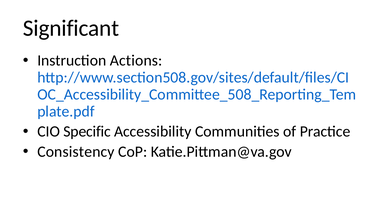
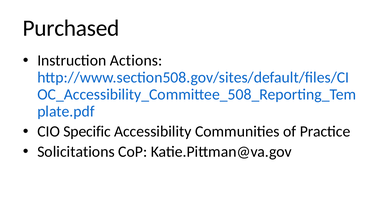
Significant: Significant -> Purchased
Consistency: Consistency -> Solicitations
